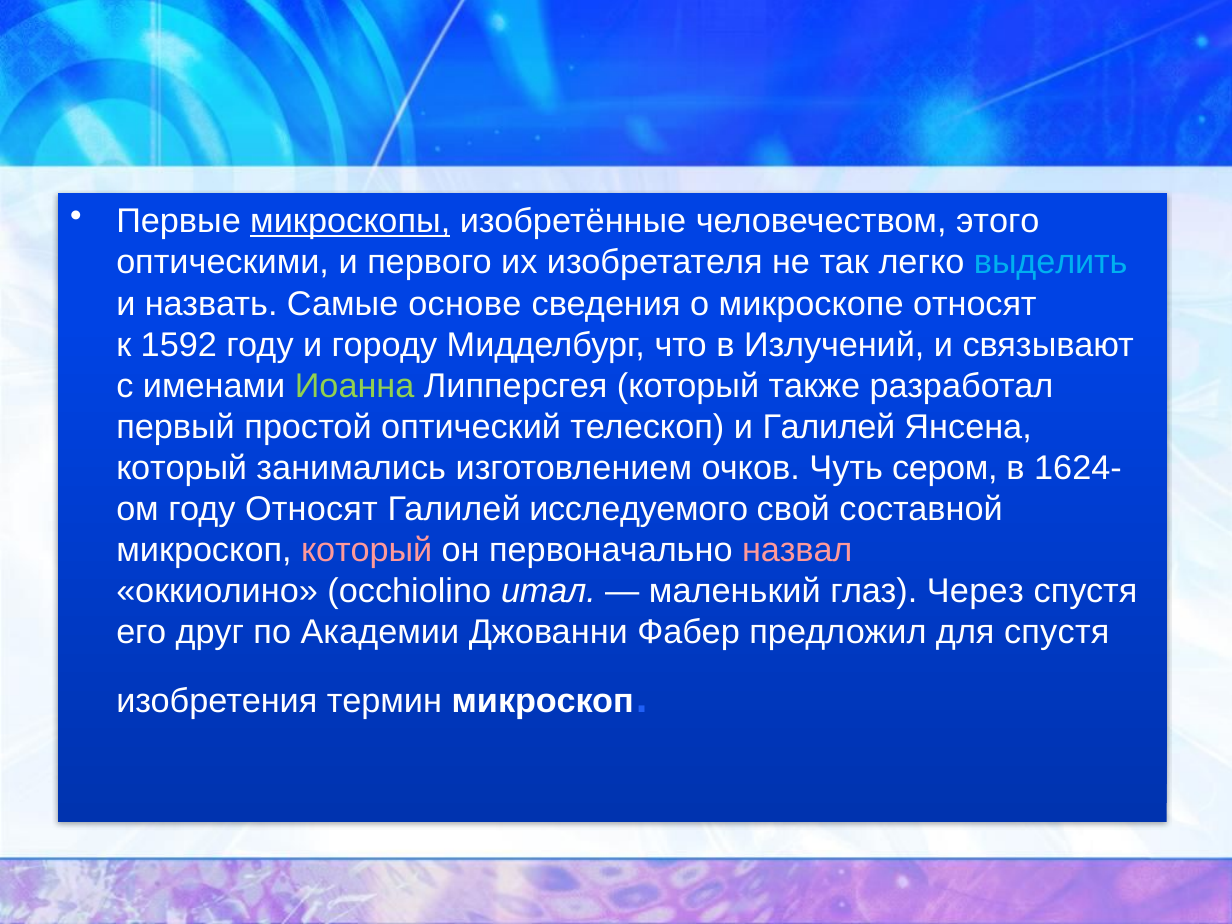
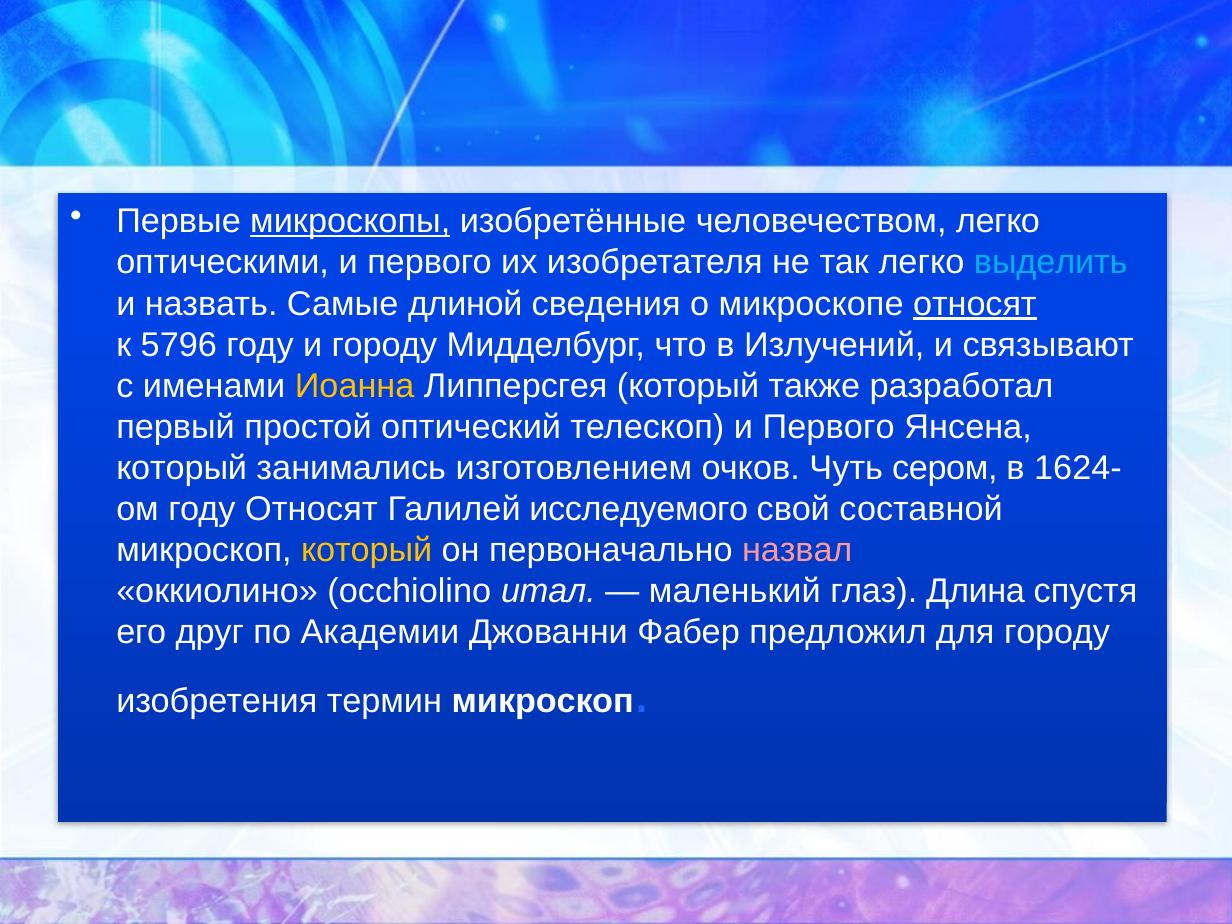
человечеством этого: этого -> легко
основе: основе -> длиной
относят at (975, 304) underline: none -> present
1592: 1592 -> 5796
Иоанна colour: light green -> yellow
телескоп и Галилей: Галилей -> Первого
который at (367, 550) colour: pink -> yellow
Через: Через -> Длина
для спустя: спустя -> городу
